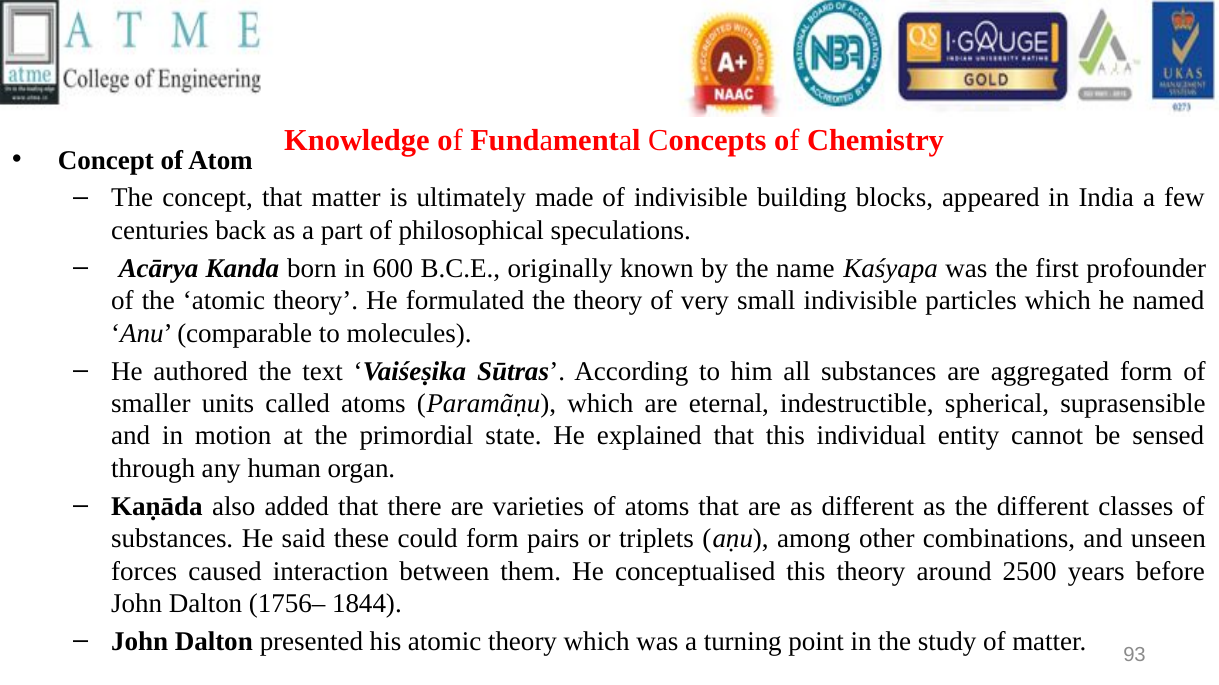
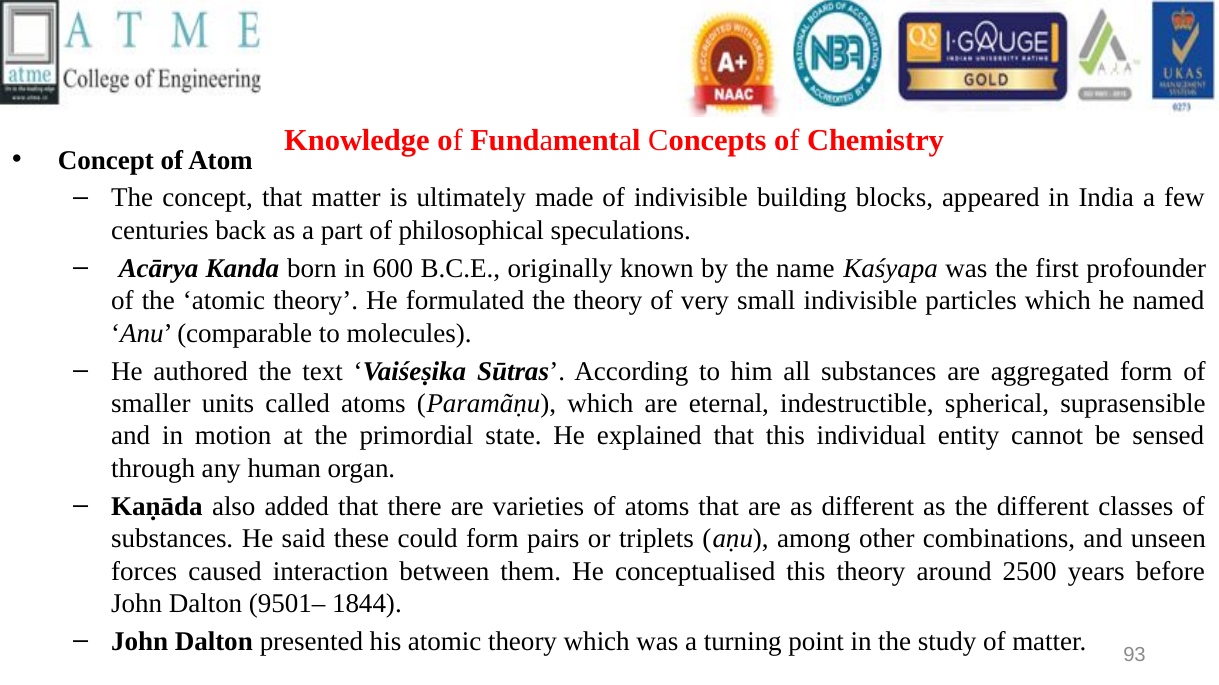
1756–: 1756– -> 9501–
